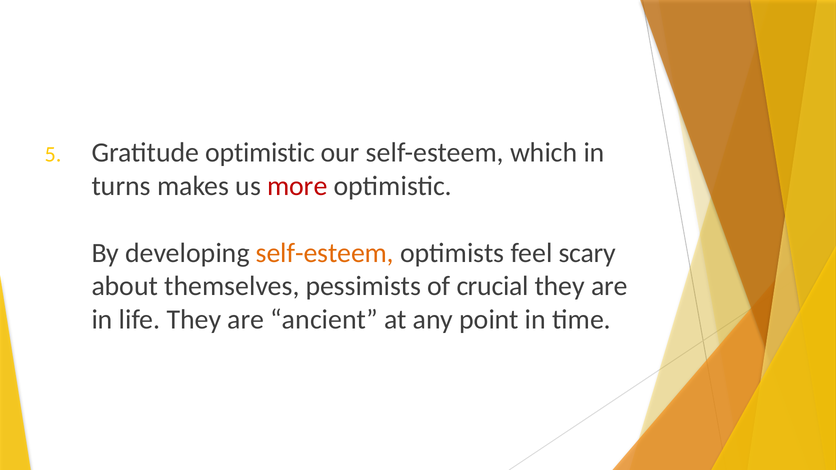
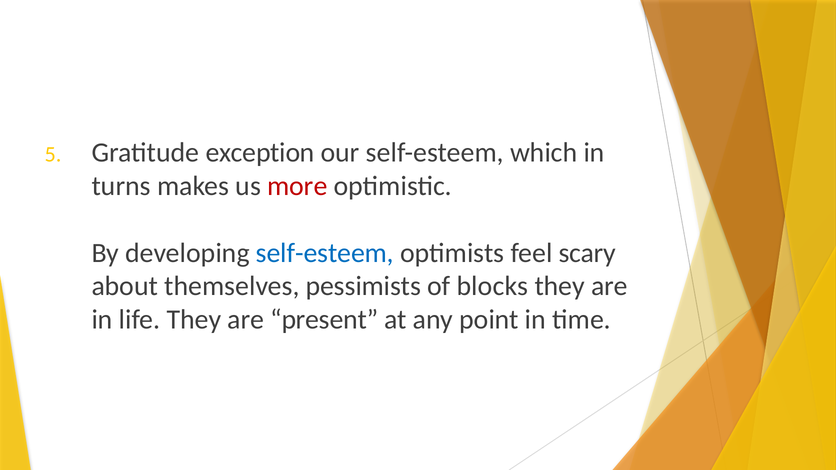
Gratitude optimistic: optimistic -> exception
self-esteem at (325, 253) colour: orange -> blue
crucial: crucial -> blocks
ancient: ancient -> present
